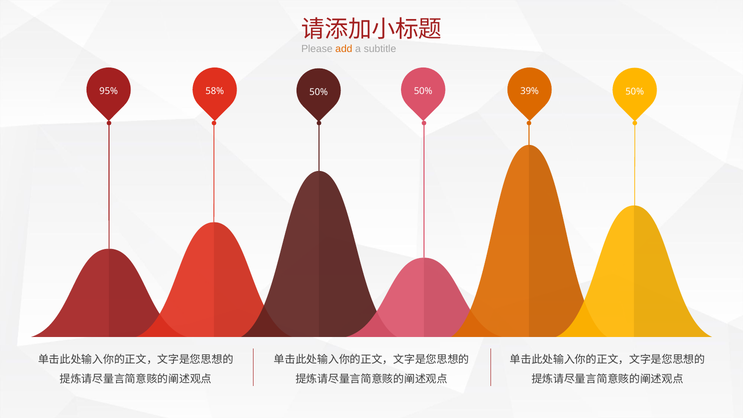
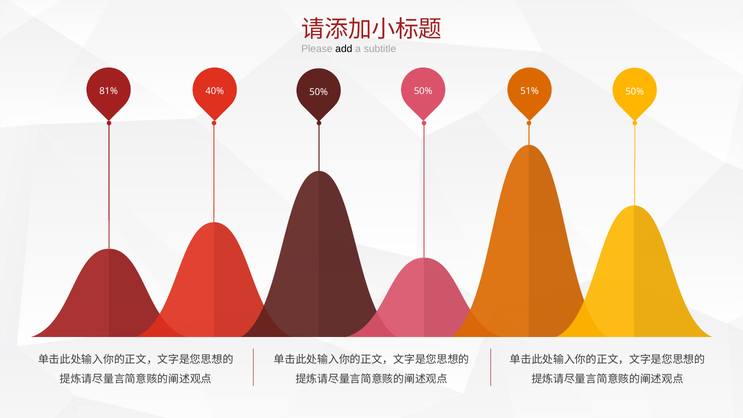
add colour: orange -> black
95%: 95% -> 81%
58%: 58% -> 40%
39%: 39% -> 51%
